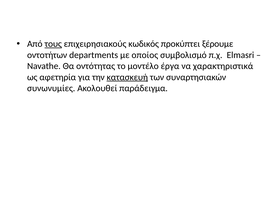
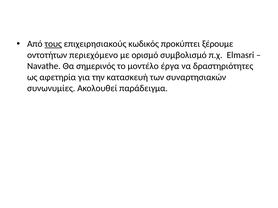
departments: departments -> περιεχόμενο
οποίος: οποίος -> ορισμό
οντότητας: οντότητας -> σημερινός
χαρακτηριστικά: χαρακτηριστικά -> δραστηριότητες
κατασκευή underline: present -> none
